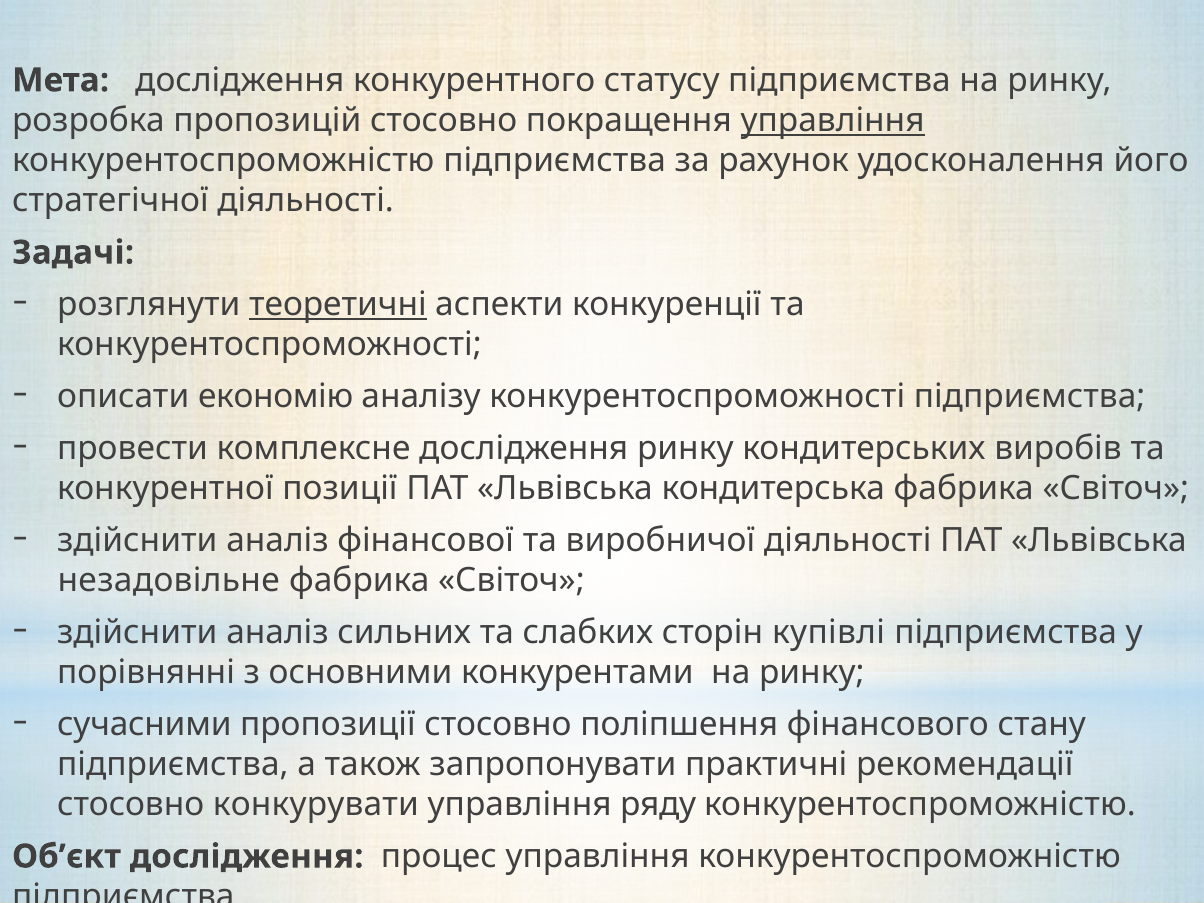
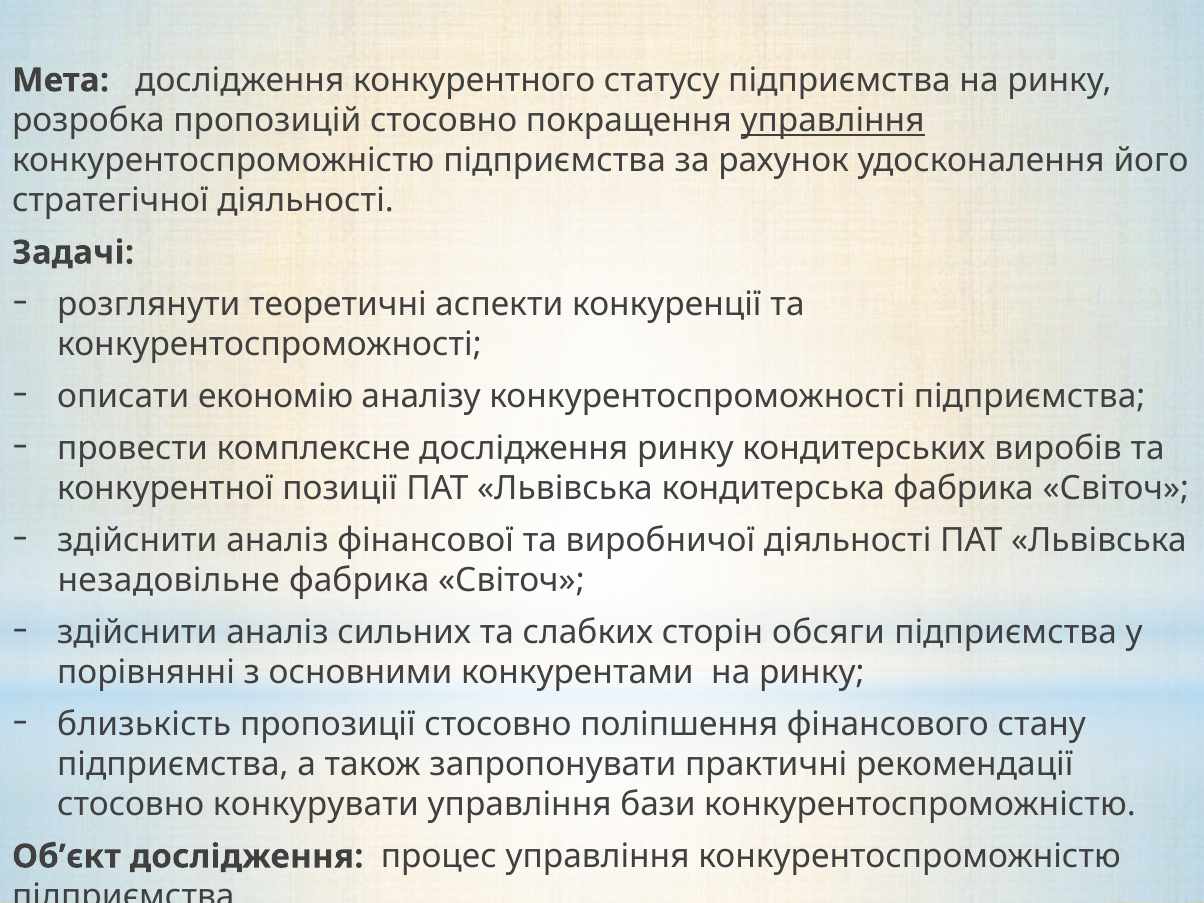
теоретичні underline: present -> none
купівлі: купівлі -> обсяги
сучасними: сучасними -> близькість
ряду: ряду -> бази
